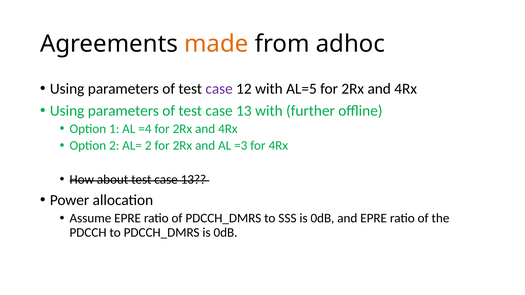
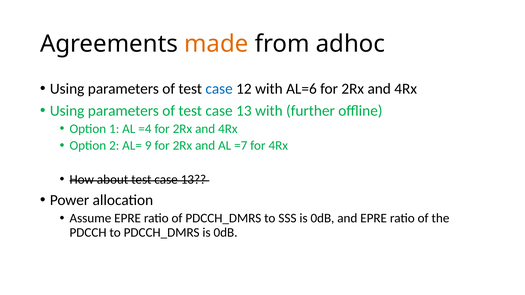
case at (219, 89) colour: purple -> blue
AL=5: AL=5 -> AL=6
AL= 2: 2 -> 9
=3: =3 -> =7
